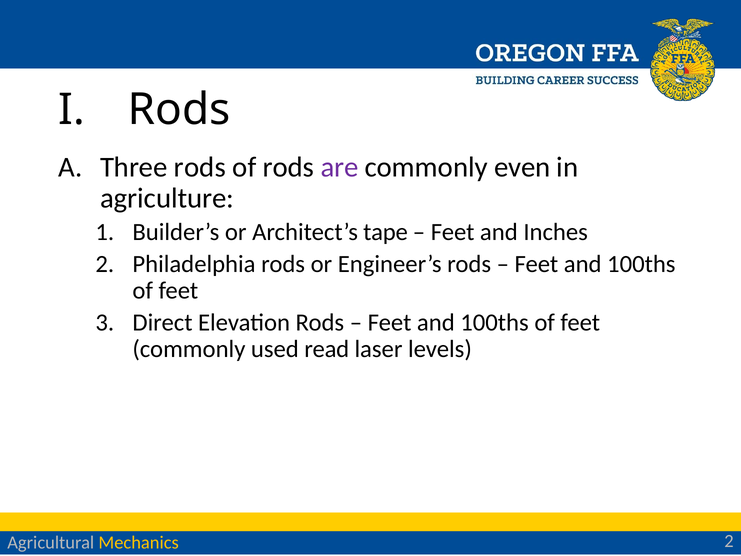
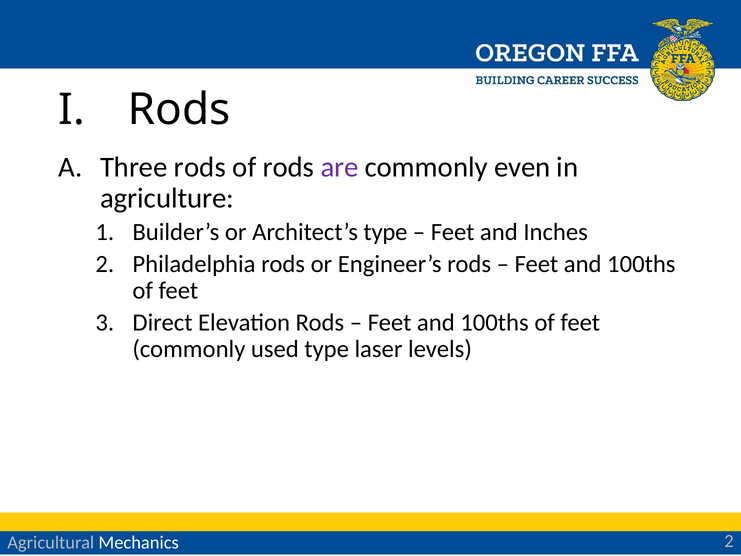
Architect’s tape: tape -> type
used read: read -> type
Mechanics colour: yellow -> white
